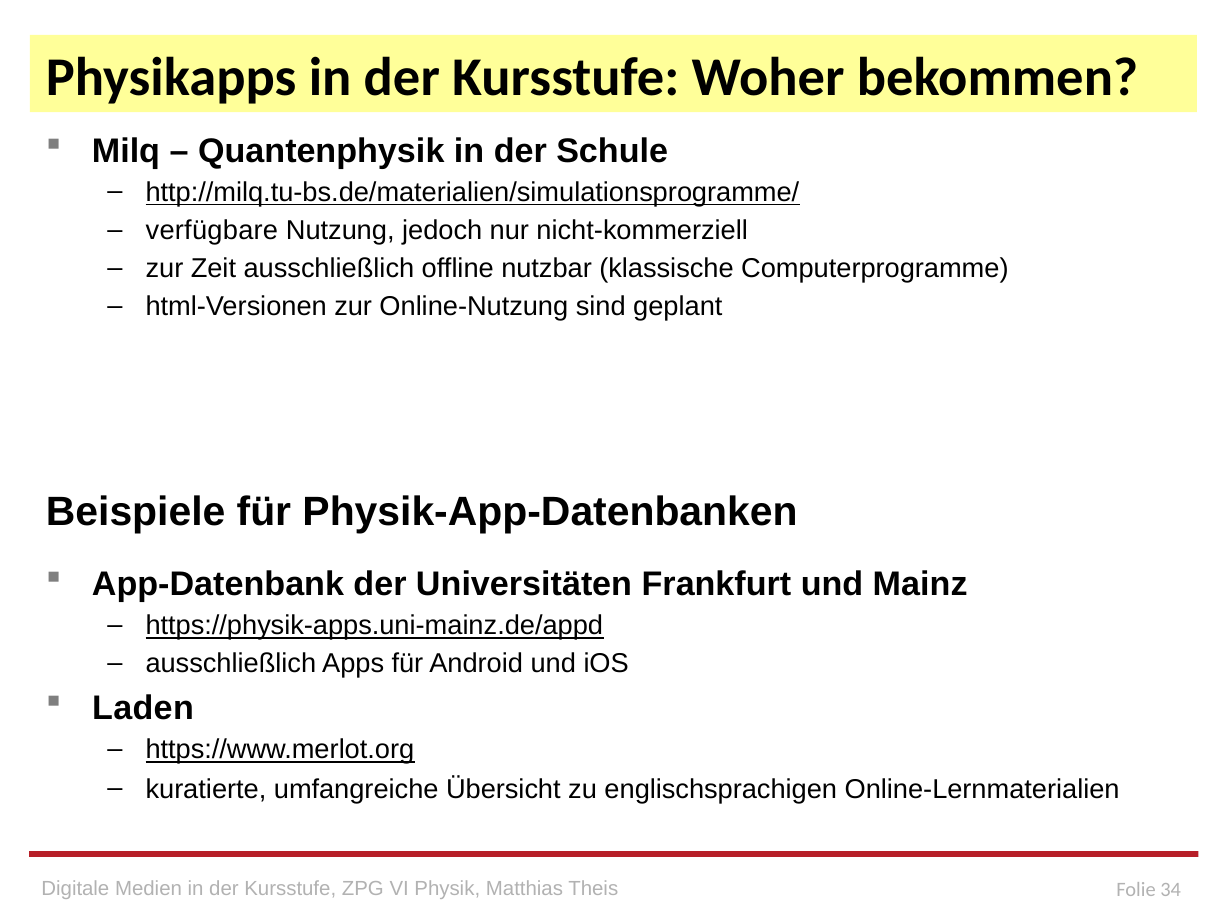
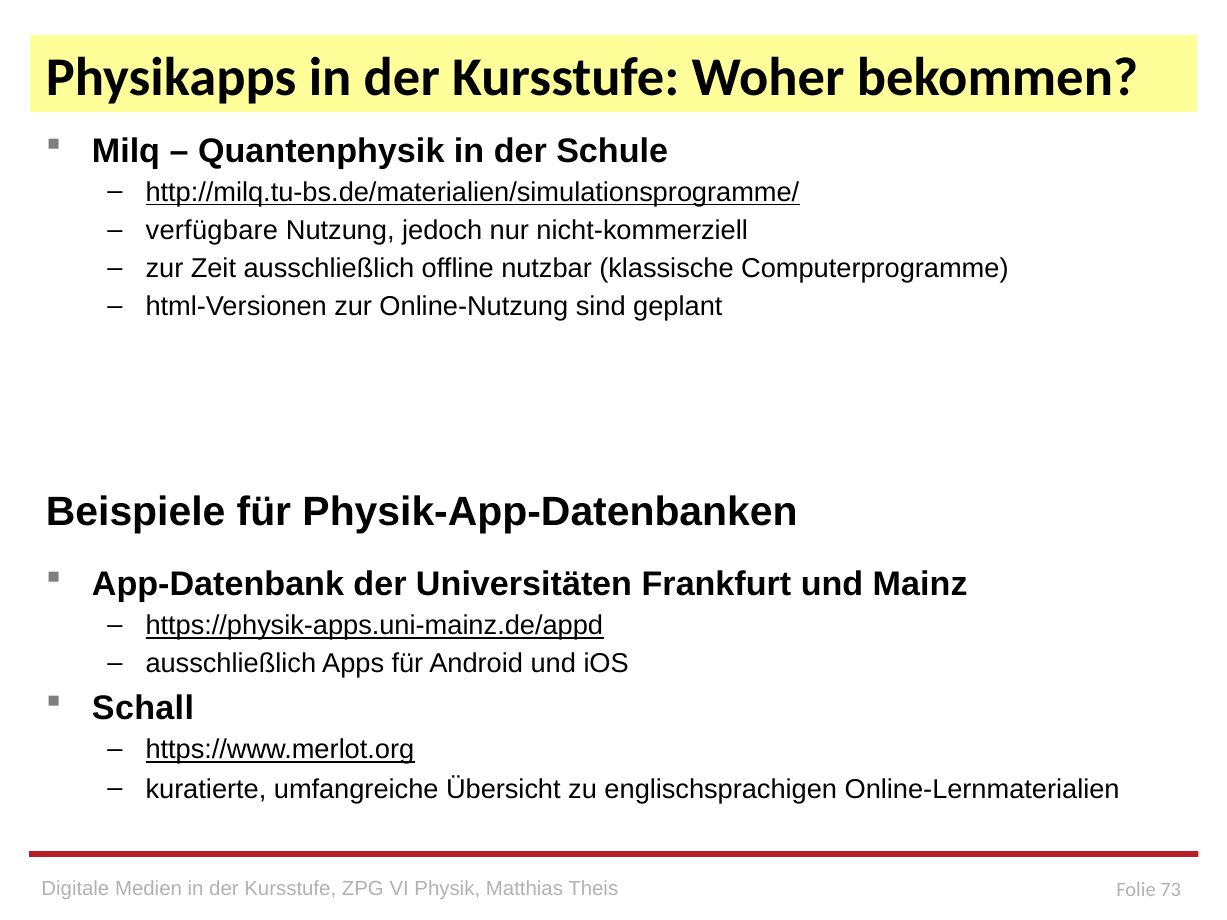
Laden: Laden -> Schall
34: 34 -> 73
